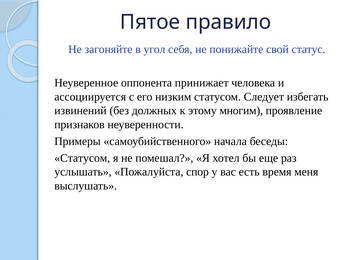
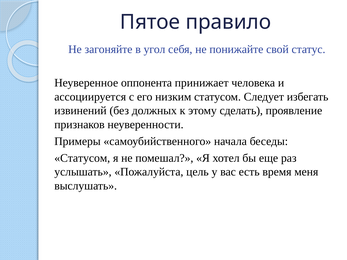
многим: многим -> сделать
спор: спор -> цель
